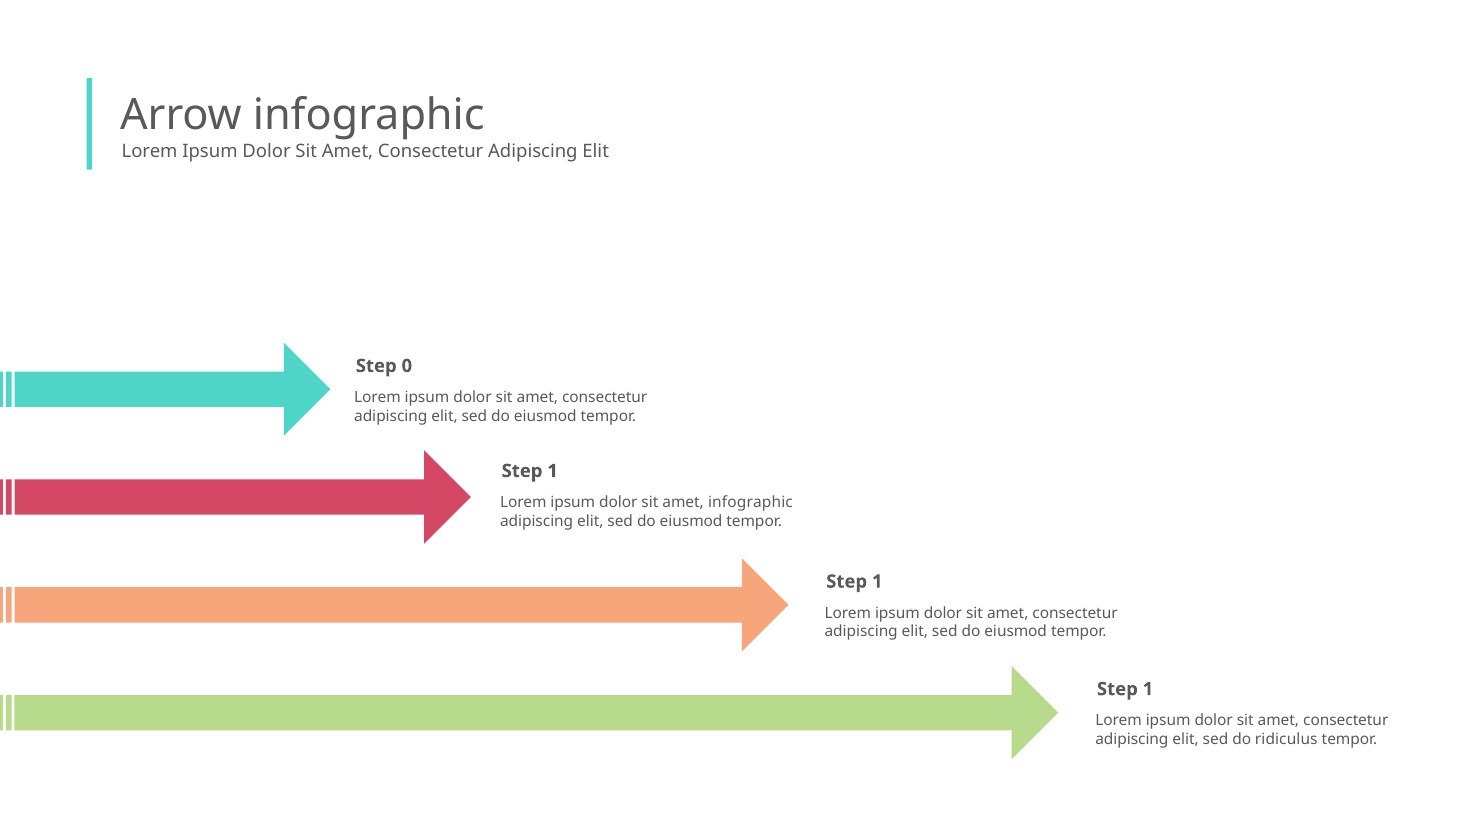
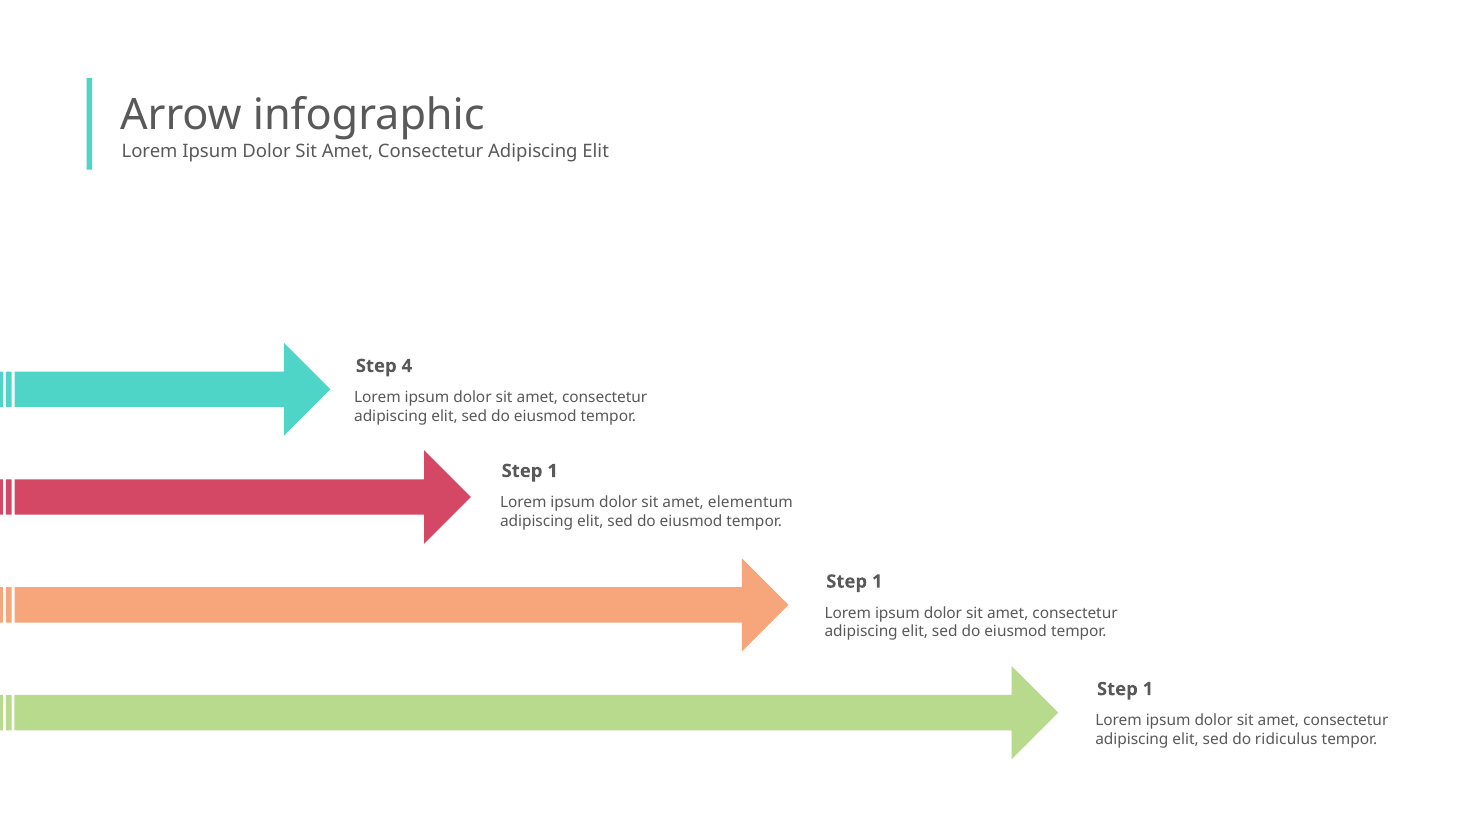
0: 0 -> 4
amet infographic: infographic -> elementum
